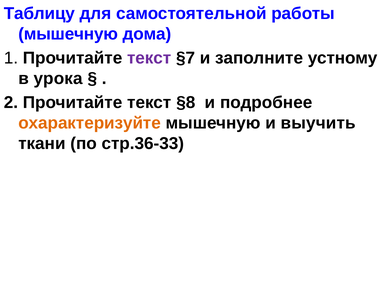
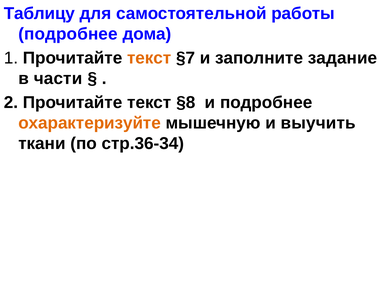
мышечную at (68, 34): мышечную -> подробнее
текст at (149, 58) colour: purple -> orange
устному: устному -> задание
урока: урока -> части
стр.36-33: стр.36-33 -> стр.36-34
